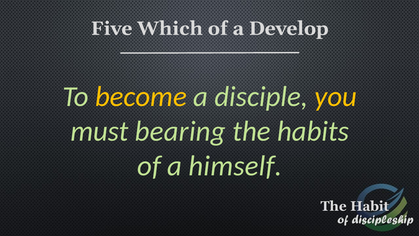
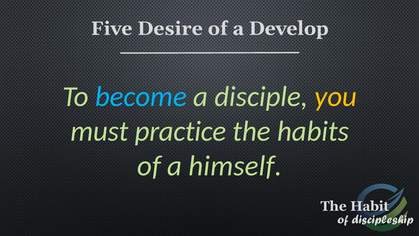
Which: Which -> Desire
become colour: yellow -> light blue
bearing: bearing -> practice
